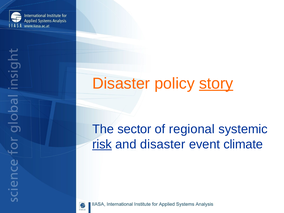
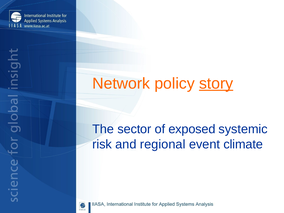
Disaster at (121, 84): Disaster -> Network
regional: regional -> exposed
risk underline: present -> none
and disaster: disaster -> regional
